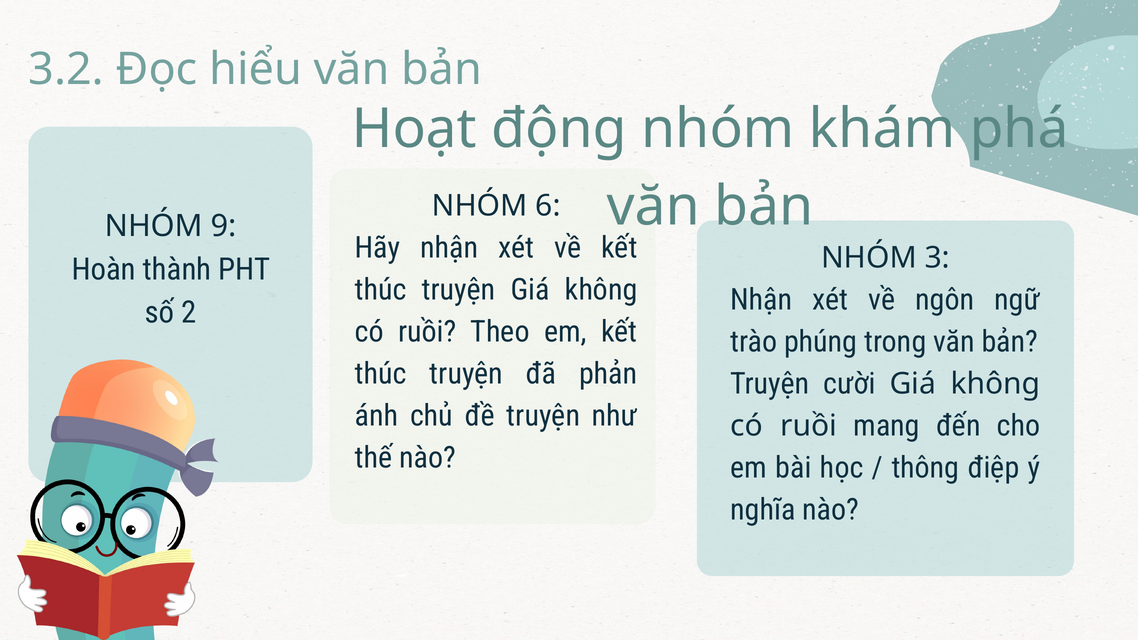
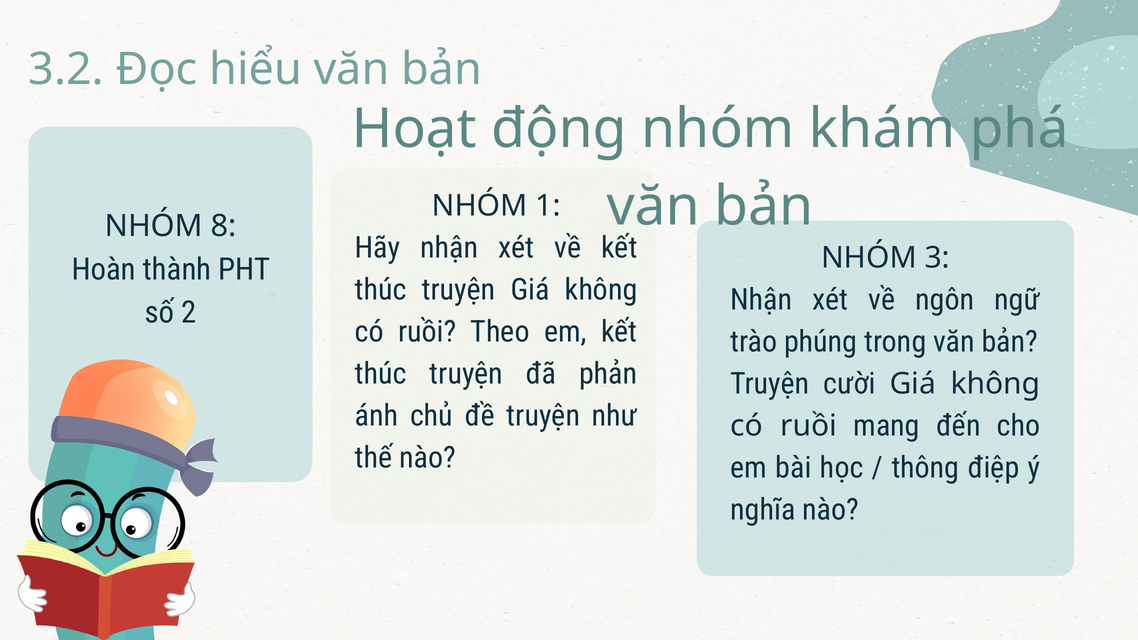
6: 6 -> 1
9: 9 -> 8
